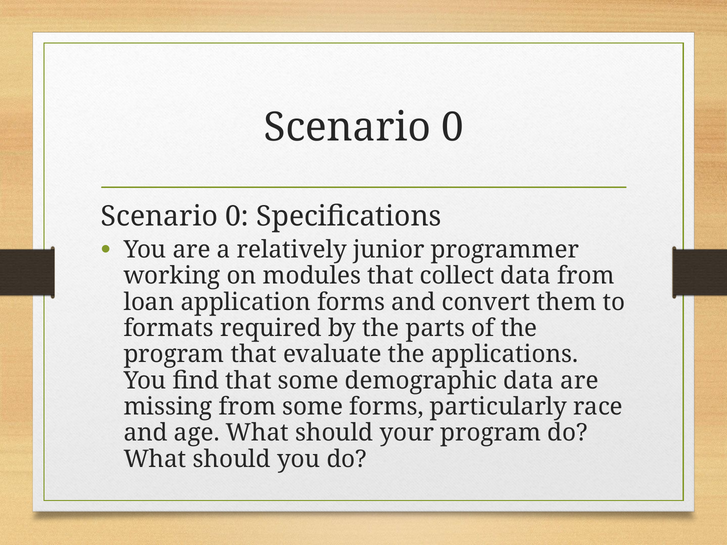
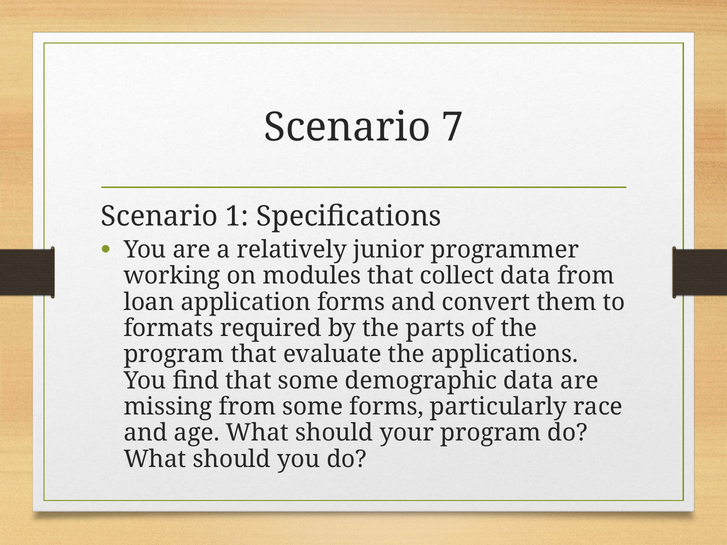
0 at (453, 127): 0 -> 7
0 at (237, 217): 0 -> 1
